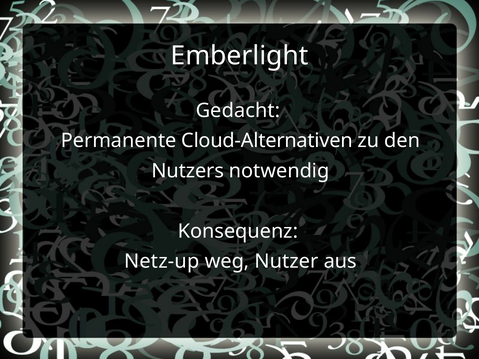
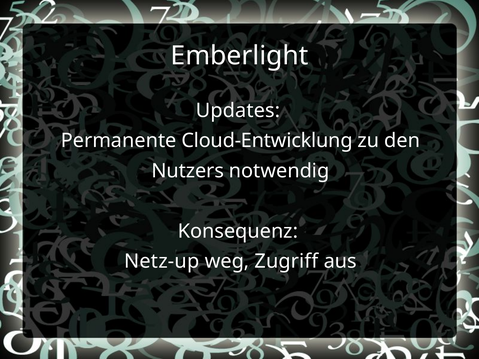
Gedacht: Gedacht -> Updates
Cloud-Alternativen: Cloud-Alternativen -> Cloud-Entwicklung
Nutzer: Nutzer -> Zugriff
